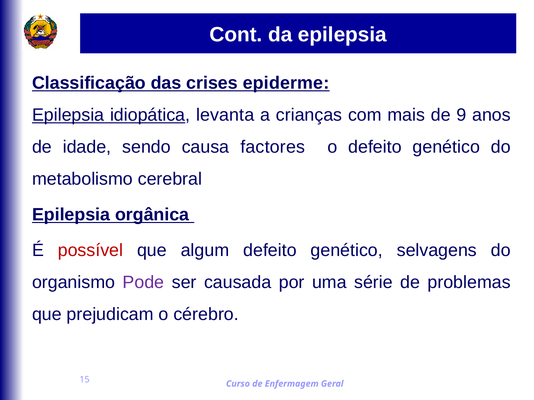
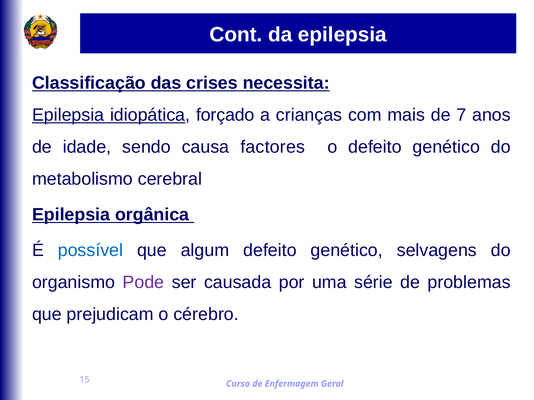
epiderme: epiderme -> necessita
levanta: levanta -> forçado
9: 9 -> 7
possível colour: red -> blue
